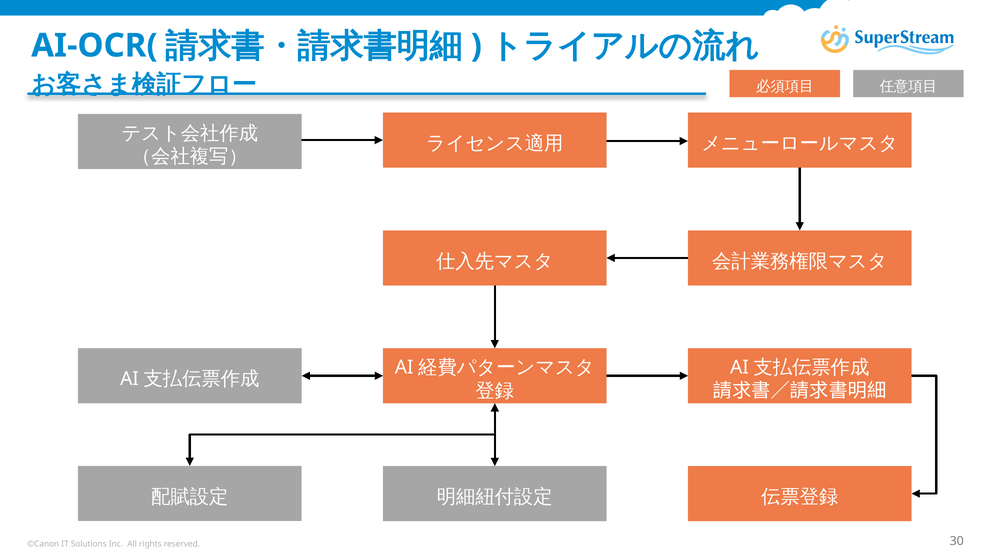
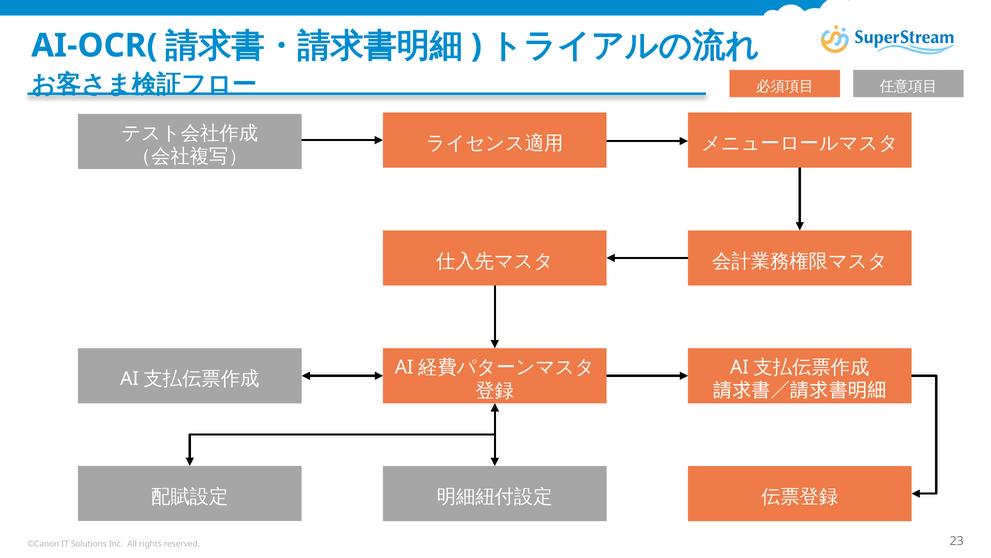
30: 30 -> 23
